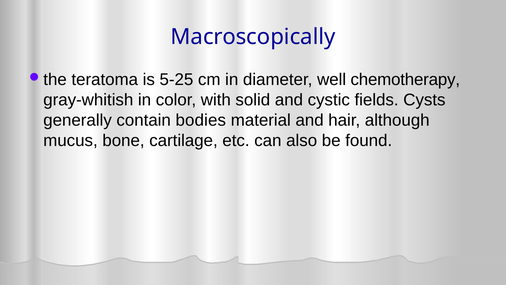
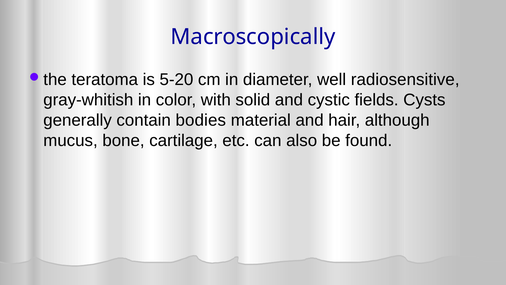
5-25: 5-25 -> 5-20
chemotherapy: chemotherapy -> radiosensitive
